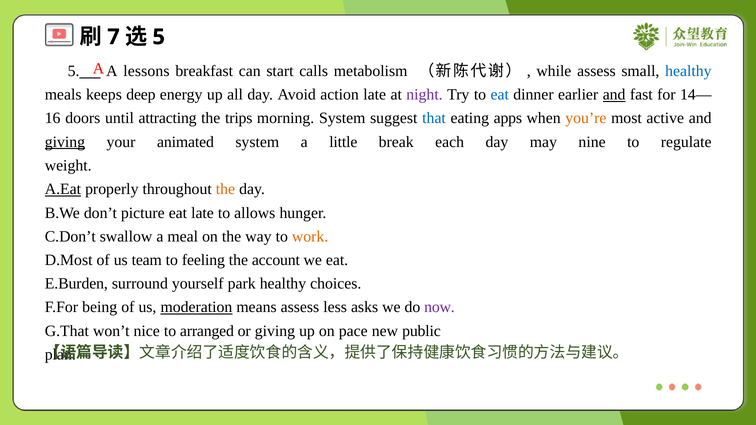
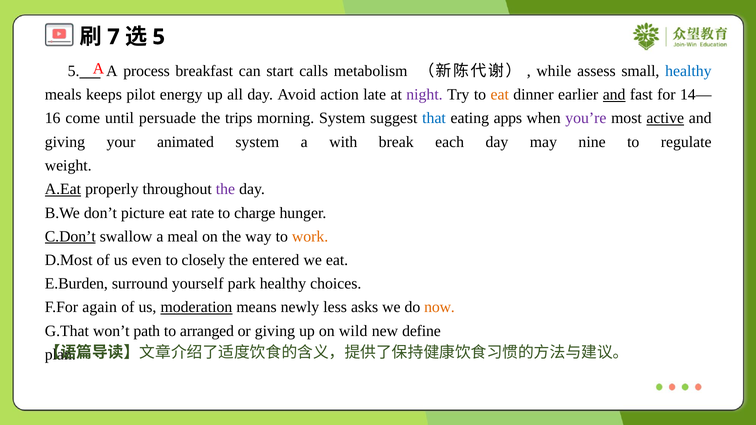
lessons: lessons -> process
deep: deep -> pilot
eat at (500, 95) colour: blue -> orange
doors: doors -> come
attracting: attracting -> persuade
you’re colour: orange -> purple
active underline: none -> present
giving at (65, 142) underline: present -> none
little: little -> with
the at (225, 189) colour: orange -> purple
eat late: late -> rate
allows: allows -> charge
C.Don’t underline: none -> present
team: team -> even
feeling: feeling -> closely
account: account -> entered
being: being -> again
means assess: assess -> newly
now colour: purple -> orange
nice: nice -> path
pace: pace -> wild
public: public -> define
